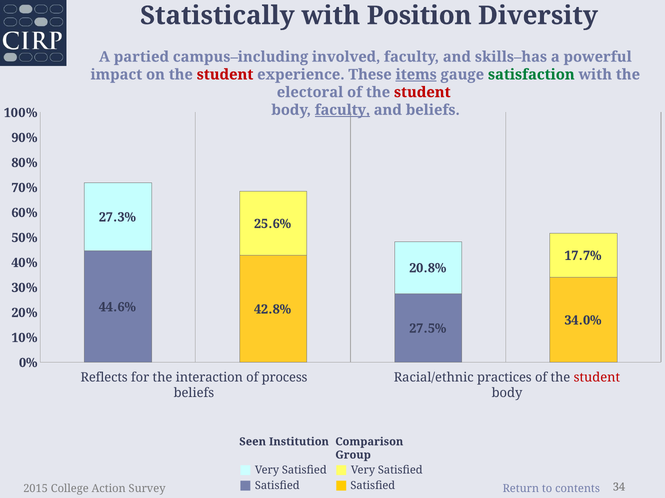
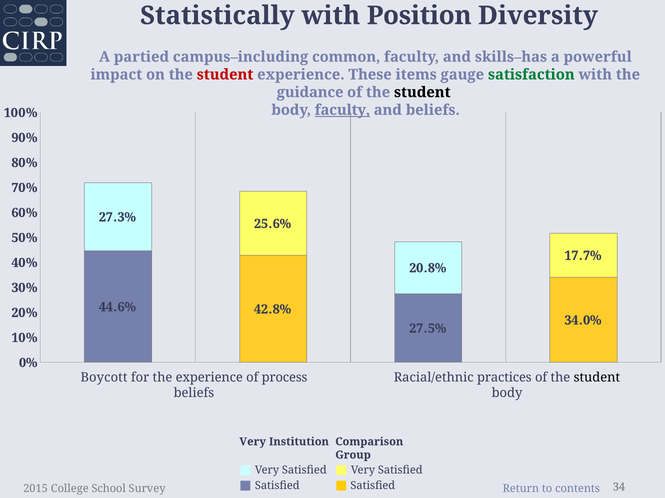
involved: involved -> common
items underline: present -> none
electoral: electoral -> guidance
student at (422, 92) colour: red -> black
Reflects: Reflects -> Boycott
the interaction: interaction -> experience
student at (597, 378) colour: red -> black
Seen at (253, 442): Seen -> Very
Action: Action -> School
